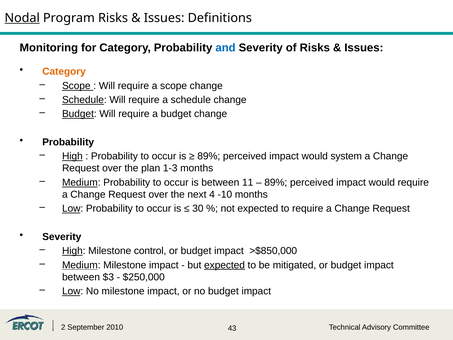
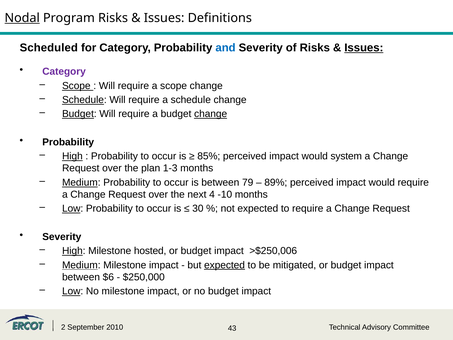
Monitoring: Monitoring -> Scheduled
Issues at (364, 48) underline: none -> present
Category at (64, 72) colour: orange -> purple
change at (211, 114) underline: none -> present
89% at (209, 156): 89% -> 85%
11: 11 -> 79
control: control -> hosted
>$850,000: >$850,000 -> >$250,006
$3: $3 -> $6
